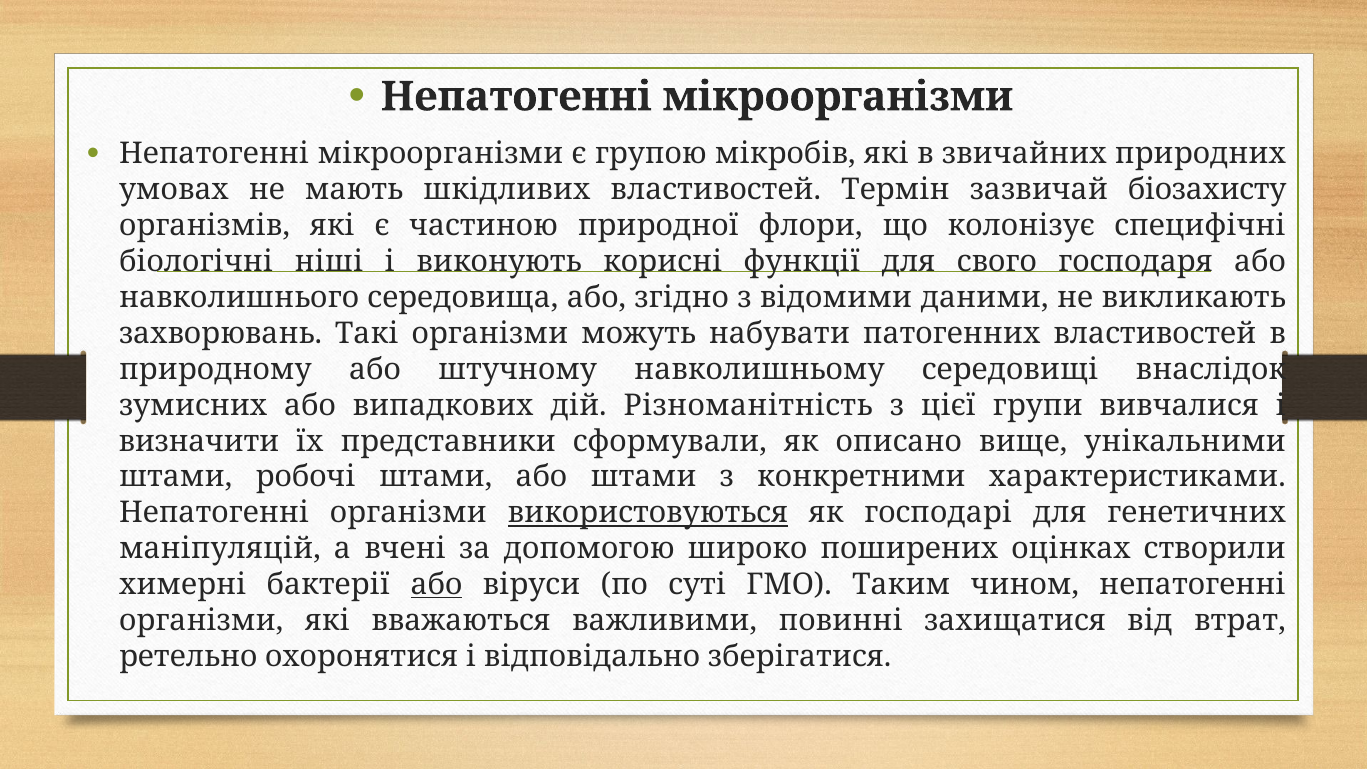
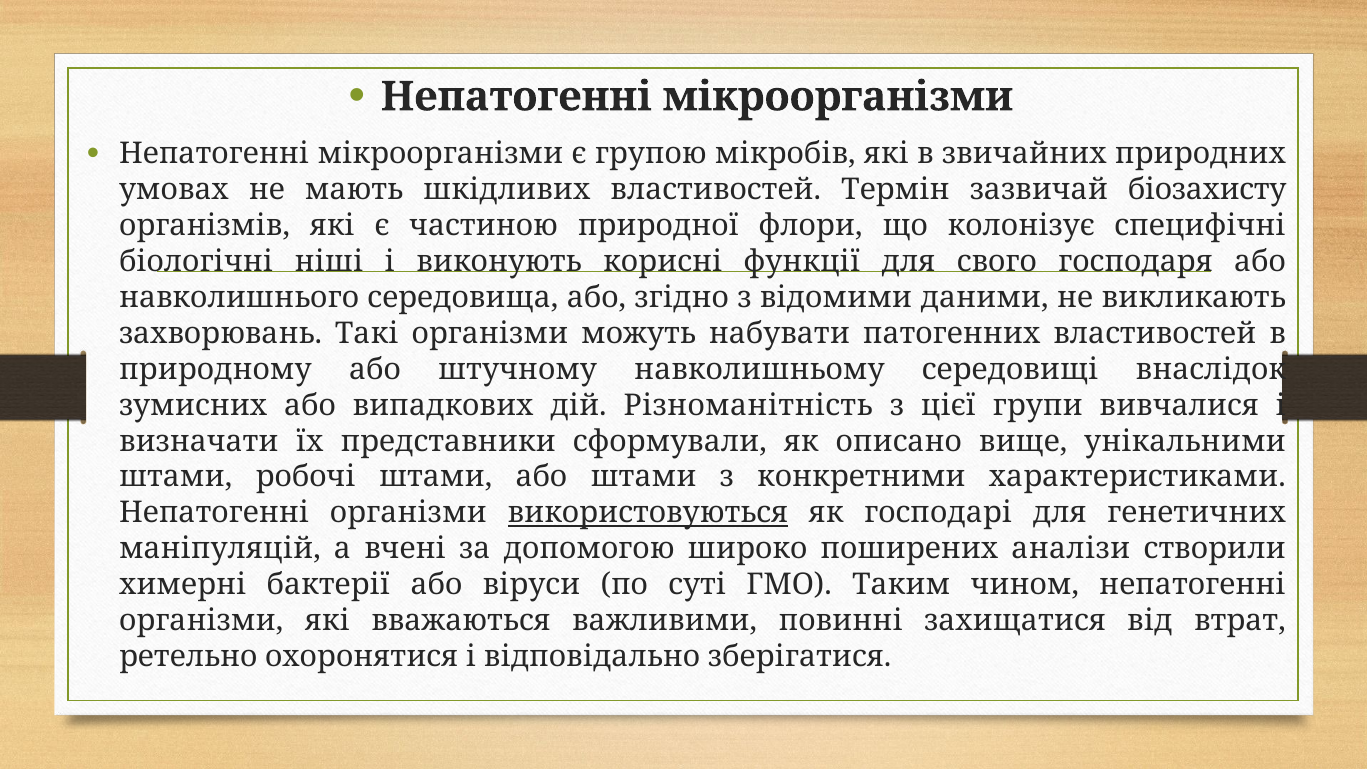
визначити: визначити -> визначати
оцінках: оцінках -> аналізи
або at (436, 585) underline: present -> none
